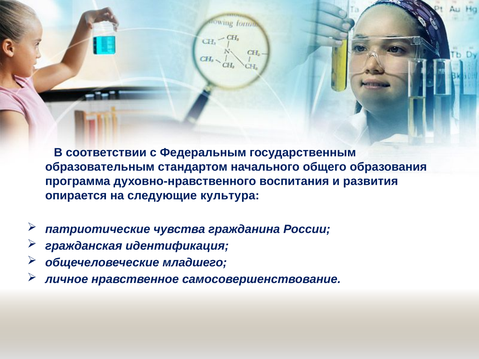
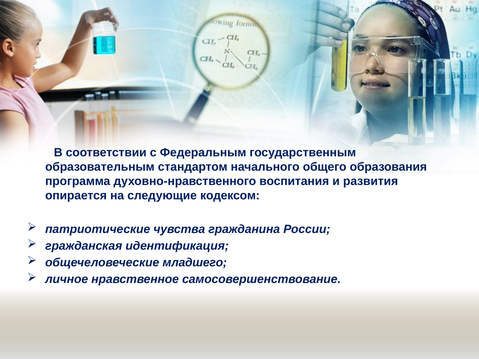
культура: культура -> кодексом
